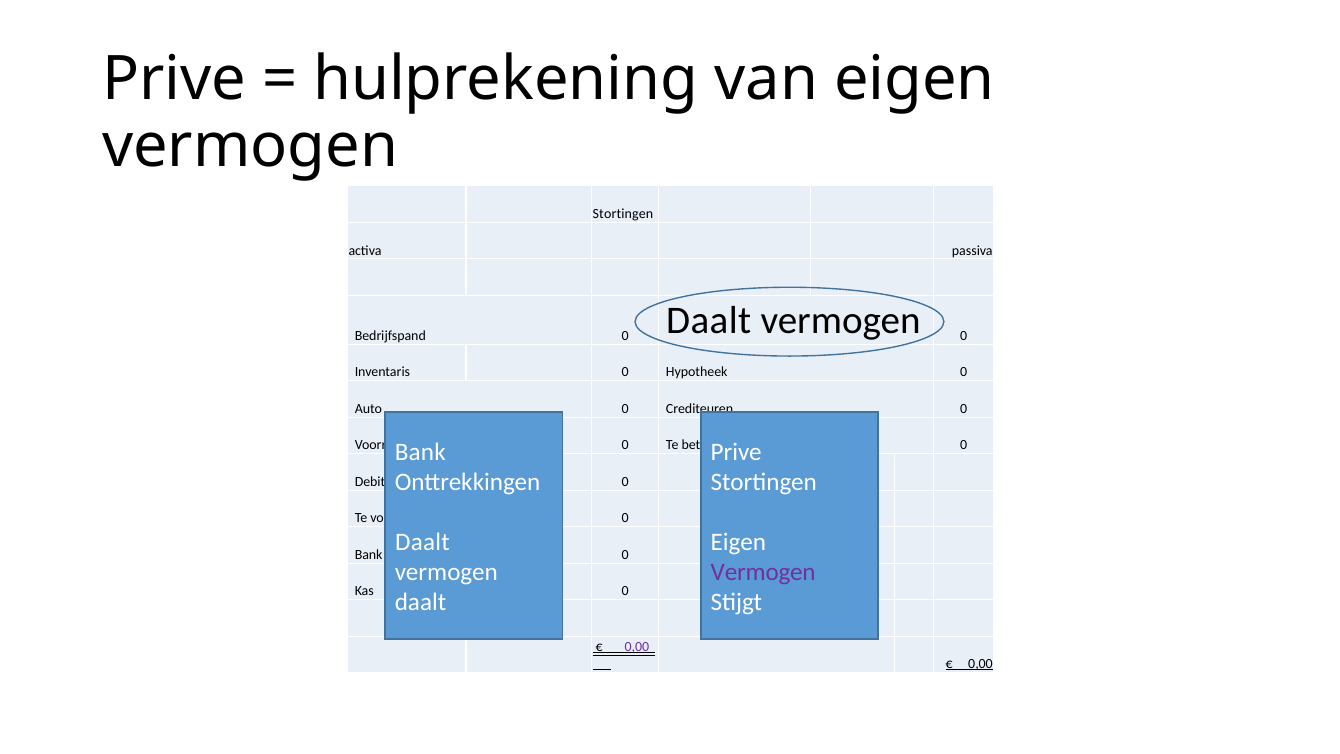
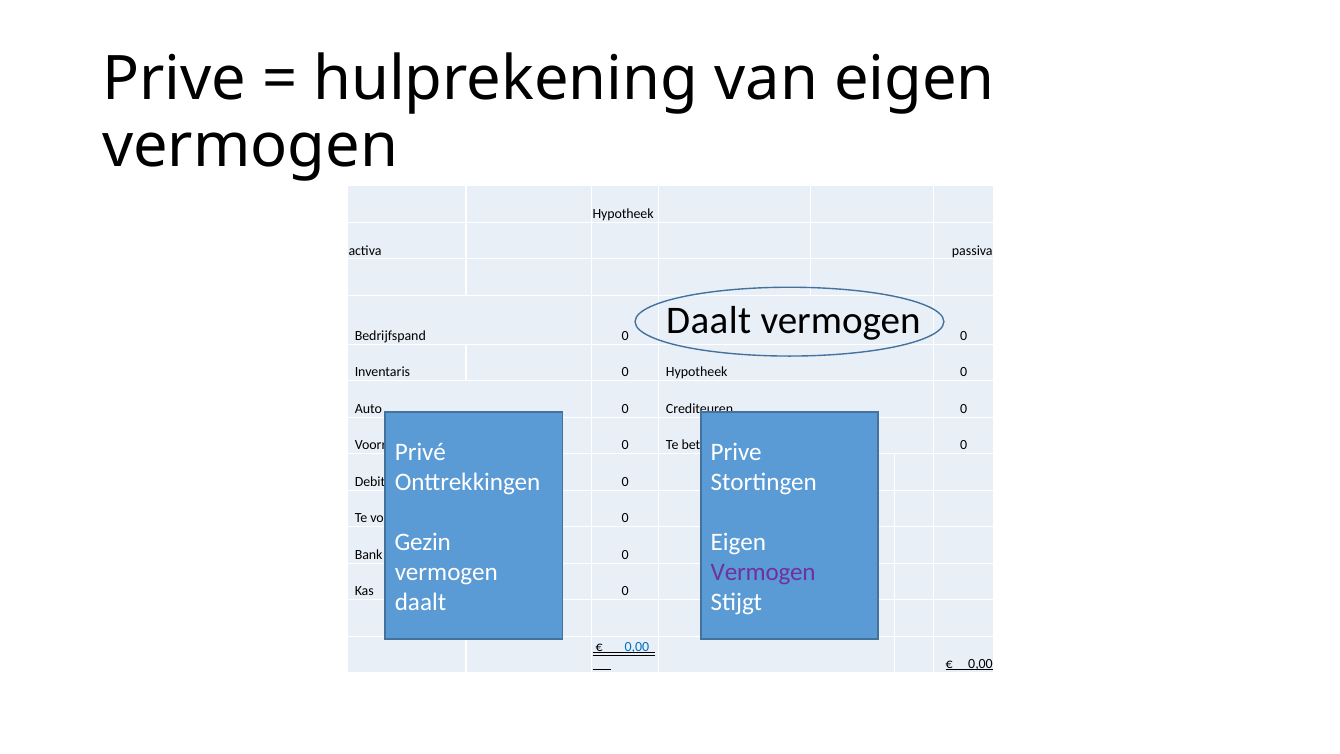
Stortingen at (623, 214): Stortingen -> Hypotheek
Bank at (420, 452): Bank -> Privé
Daalt at (422, 542): Daalt -> Gezin
0,00 at (637, 647) colour: purple -> blue
